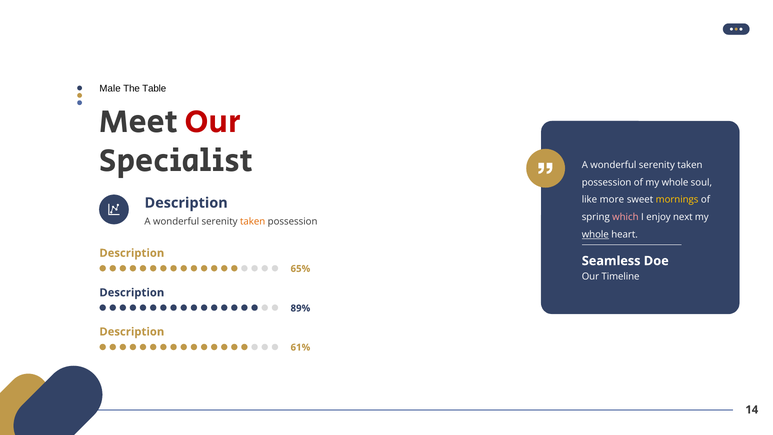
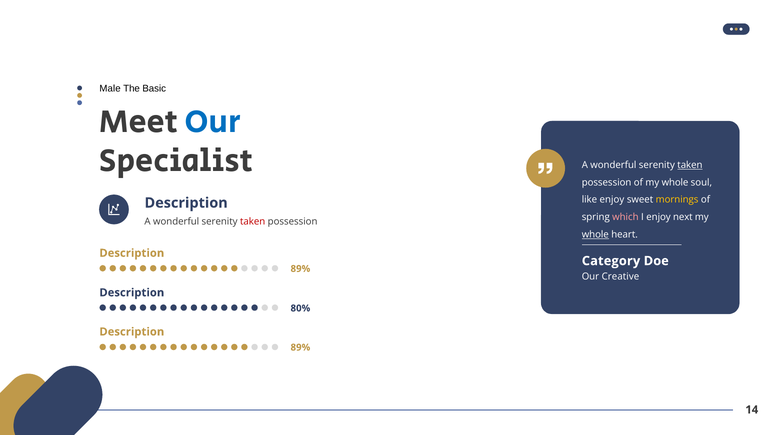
Table: Table -> Basic
Our at (213, 122) colour: red -> blue
taken at (690, 165) underline: none -> present
like more: more -> enjoy
taken at (253, 221) colour: orange -> red
Seamless: Seamless -> Category
65% at (300, 269): 65% -> 89%
Timeline: Timeline -> Creative
89%: 89% -> 80%
61% at (300, 347): 61% -> 89%
